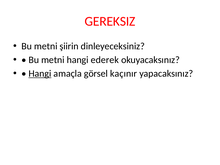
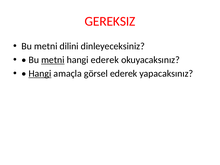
şiirin: şiirin -> dilini
metni at (53, 60) underline: none -> present
görsel kaçınır: kaçınır -> ederek
